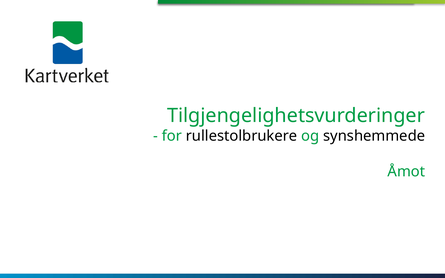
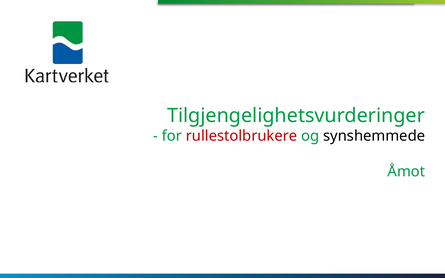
rullestolbrukere colour: black -> red
